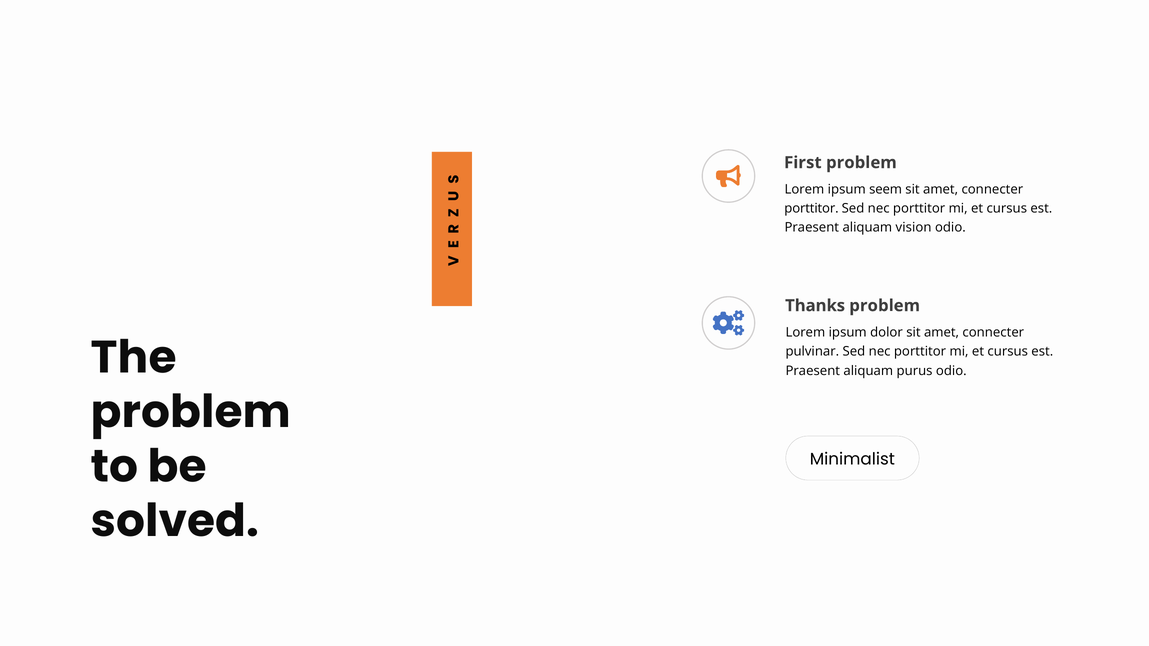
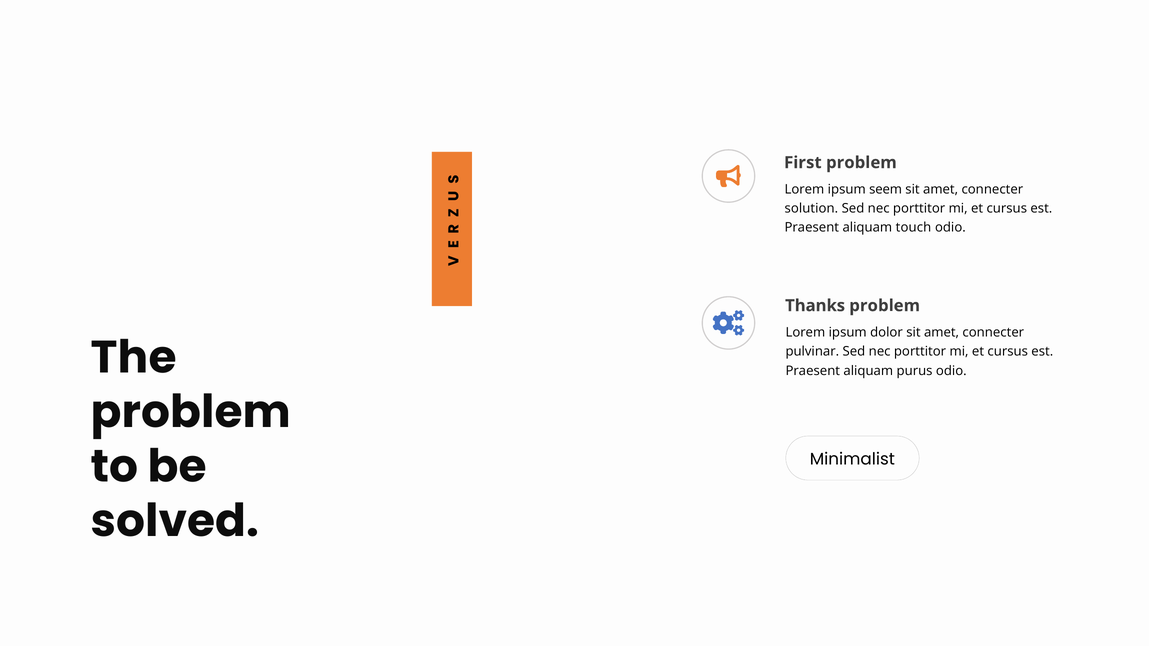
porttitor at (811, 209): porttitor -> solution
vision: vision -> touch
